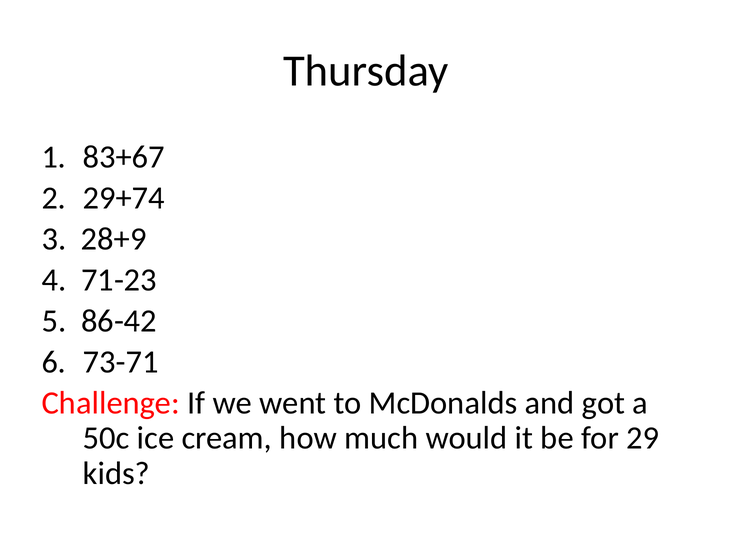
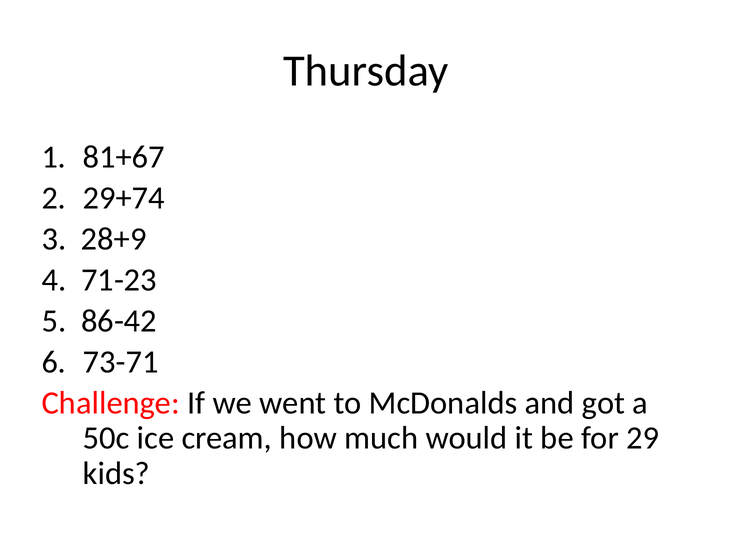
83+67: 83+67 -> 81+67
